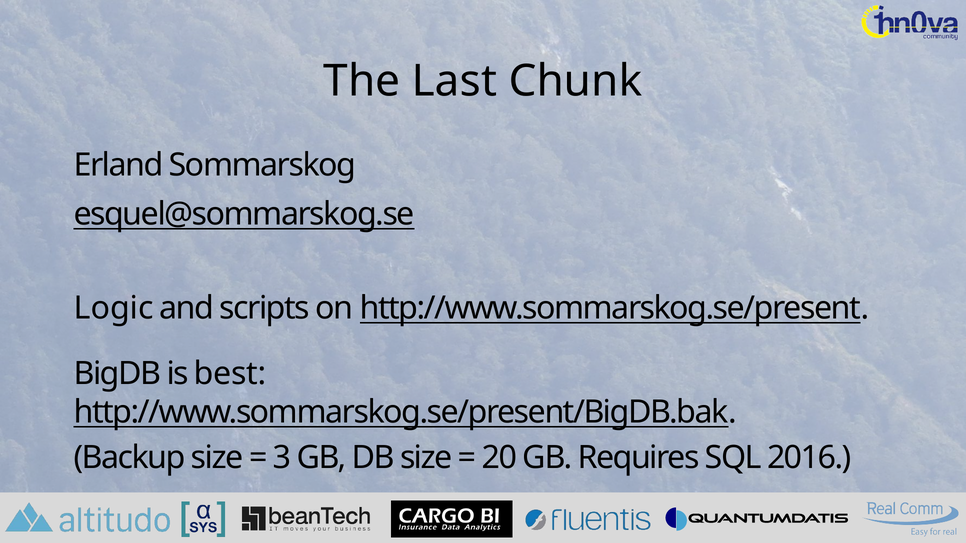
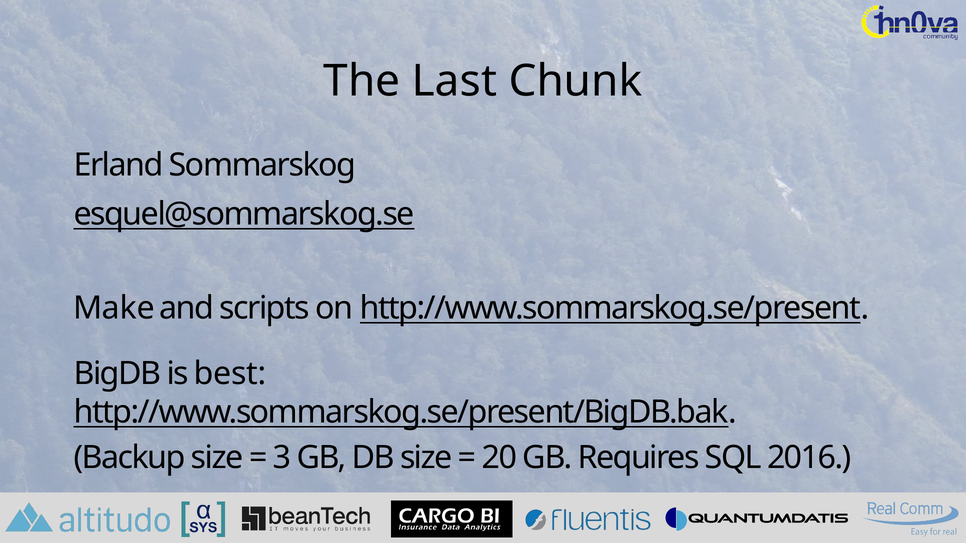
Logic: Logic -> Make
